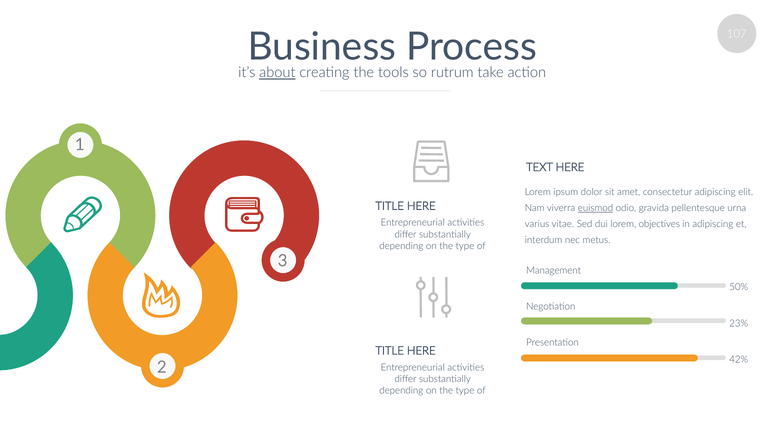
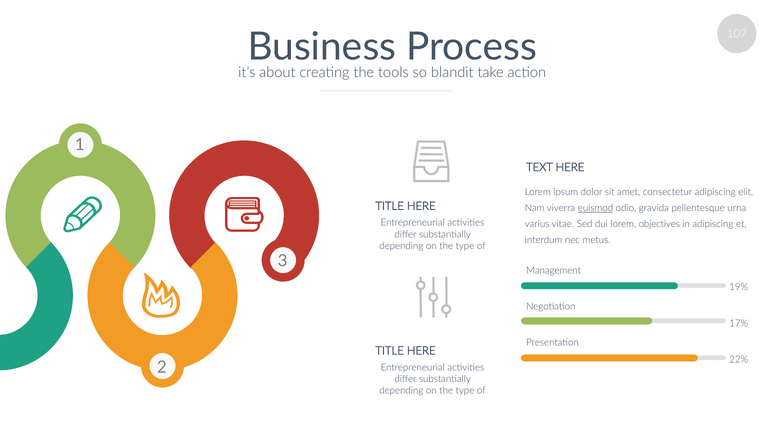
about underline: present -> none
rutrum: rutrum -> blandit
50%: 50% -> 19%
23%: 23% -> 17%
42%: 42% -> 22%
